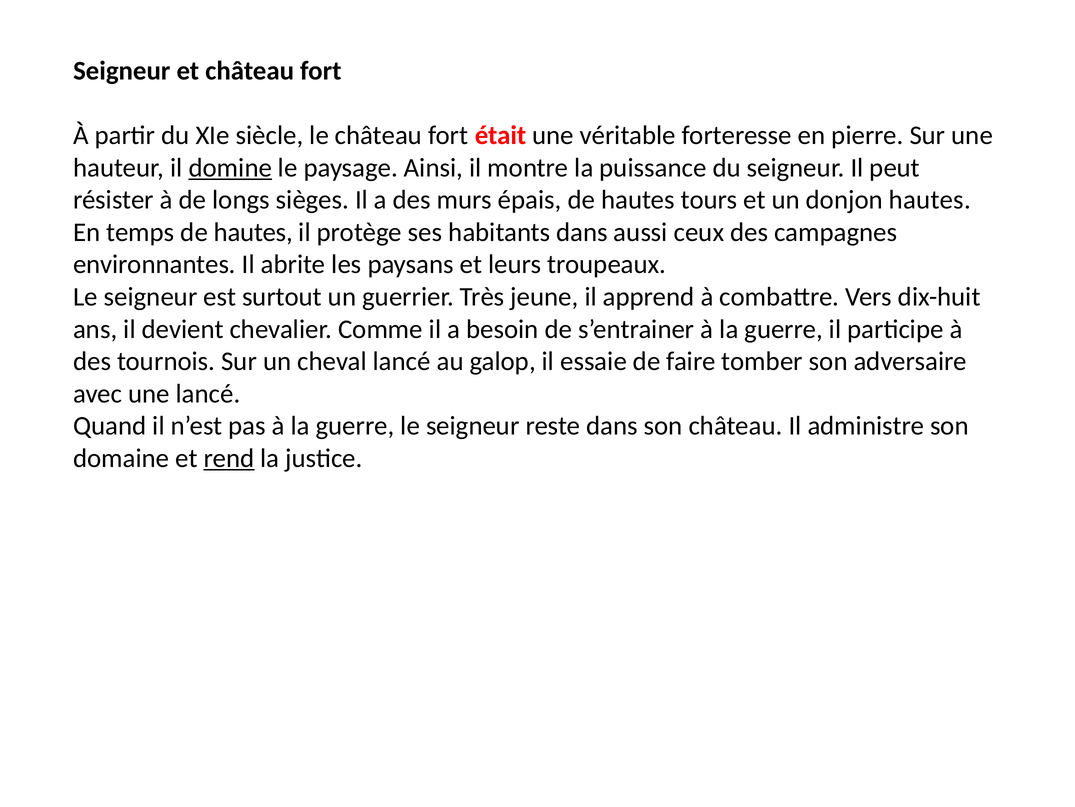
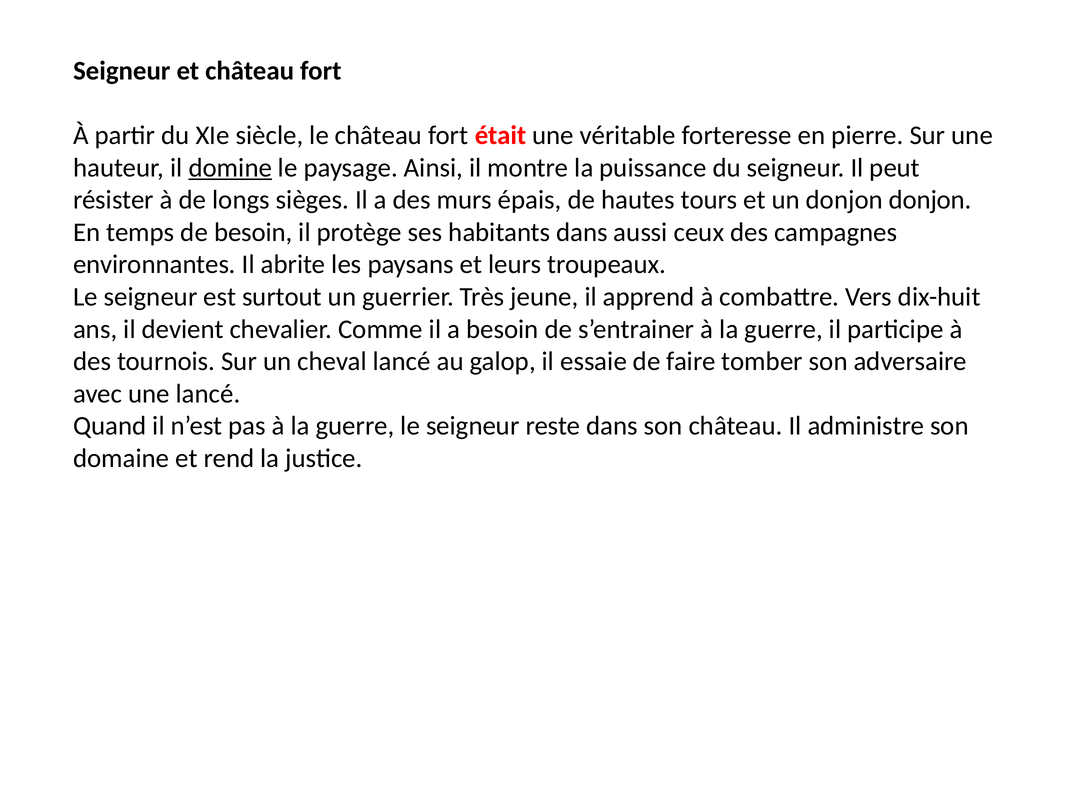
donjon hautes: hautes -> donjon
temps de hautes: hautes -> besoin
rend underline: present -> none
